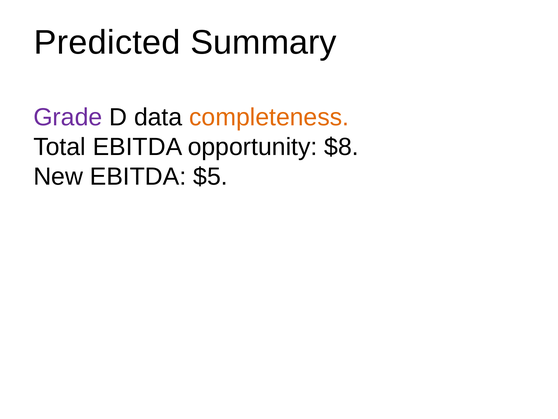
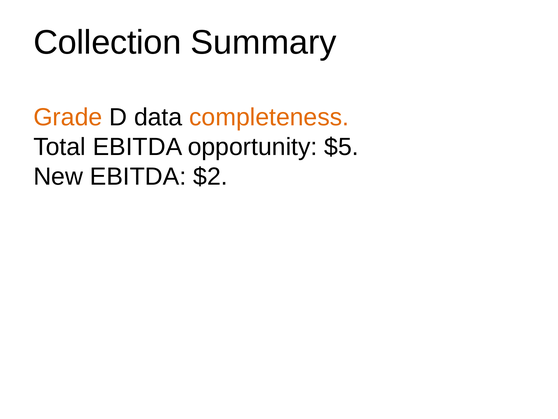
Predicted: Predicted -> Collection
Grade colour: purple -> orange
$8: $8 -> $5
$5: $5 -> $2
